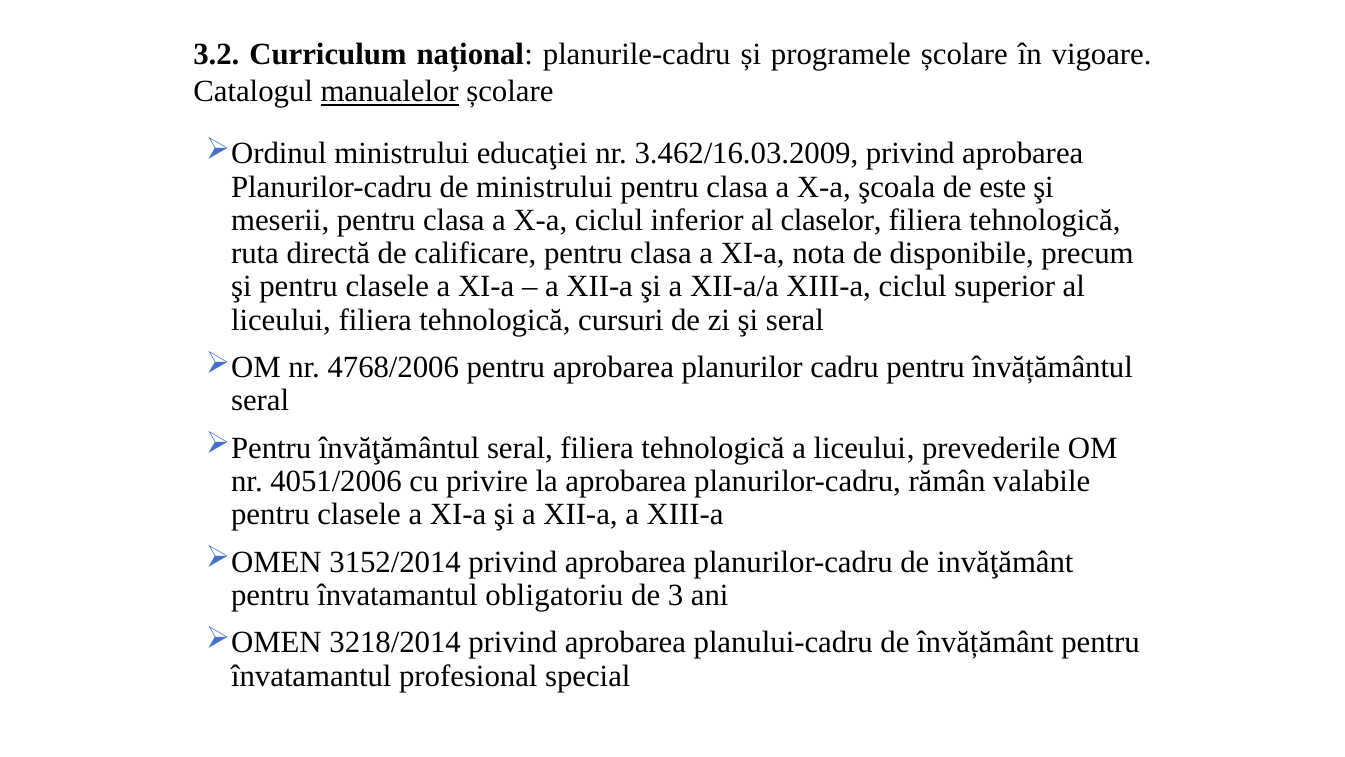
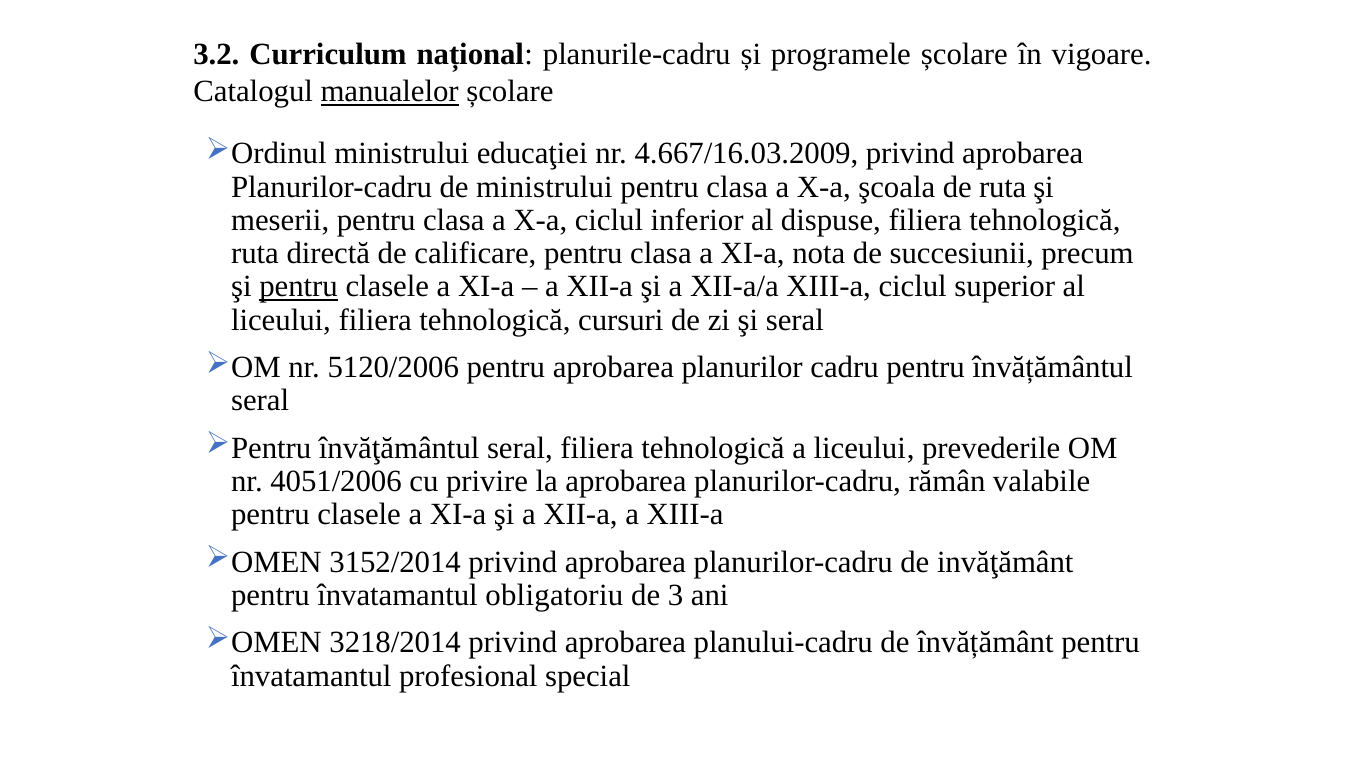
3.462/16.03.2009: 3.462/16.03.2009 -> 4.667/16.03.2009
de este: este -> ruta
claselor: claselor -> dispuse
disponibile: disponibile -> succesiunii
pentru at (299, 287) underline: none -> present
4768/2006: 4768/2006 -> 5120/2006
